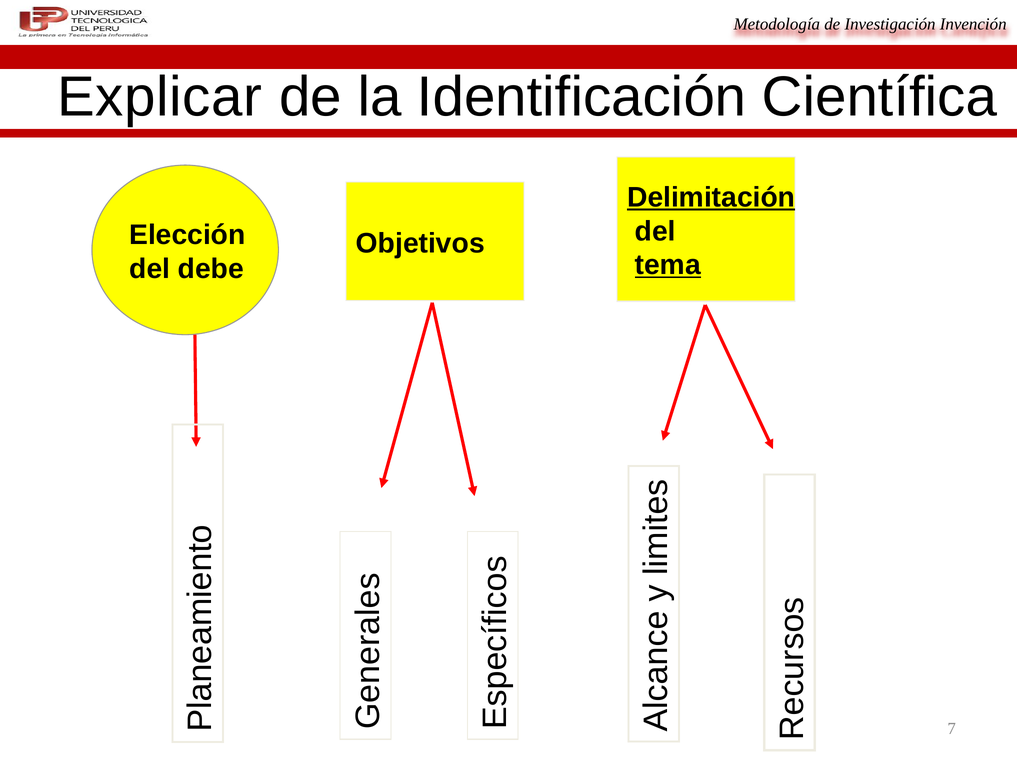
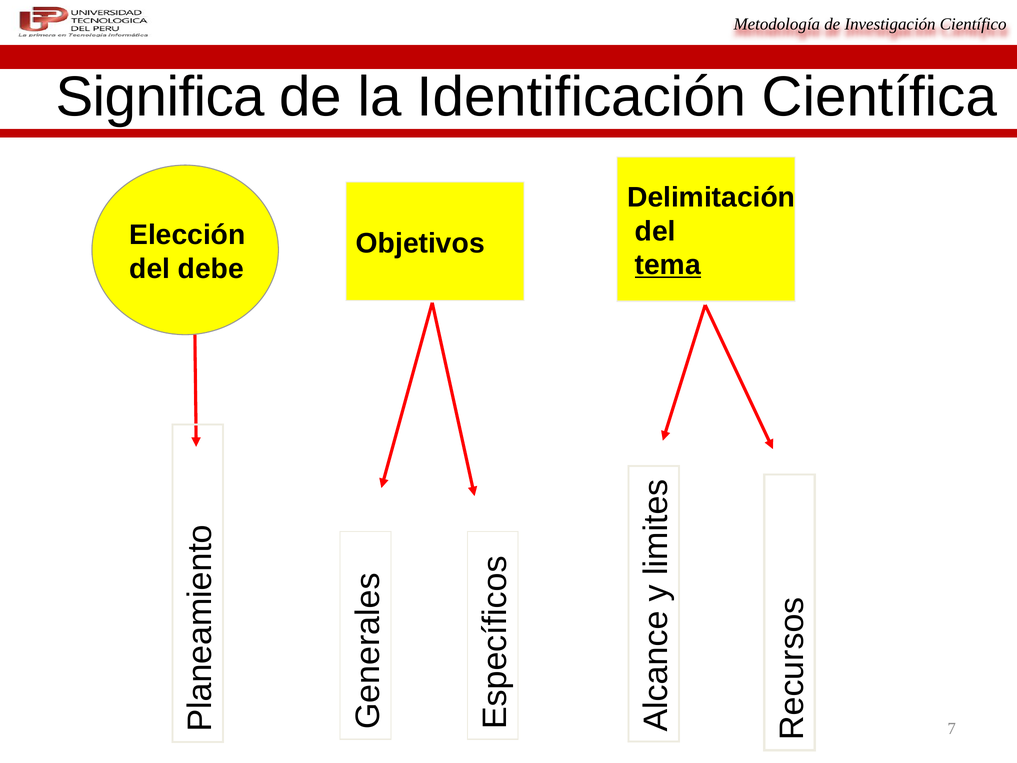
Invención: Invención -> Científico
Explicar: Explicar -> Significa
Delimitación underline: present -> none
